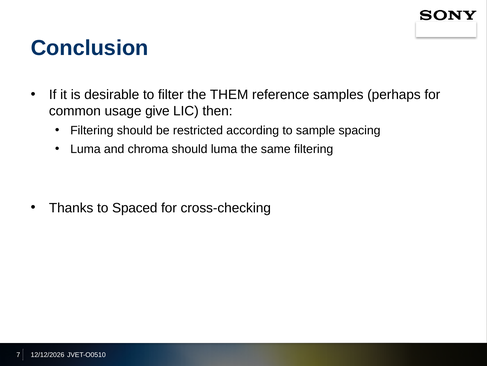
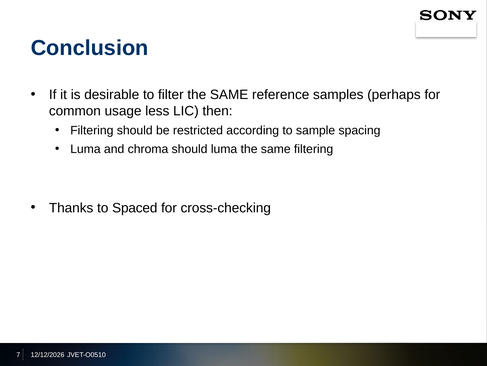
filter the THEM: THEM -> SAME
give: give -> less
